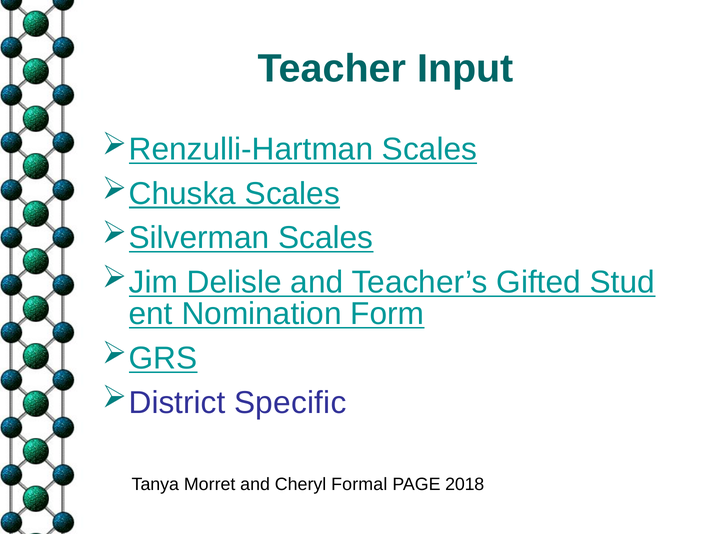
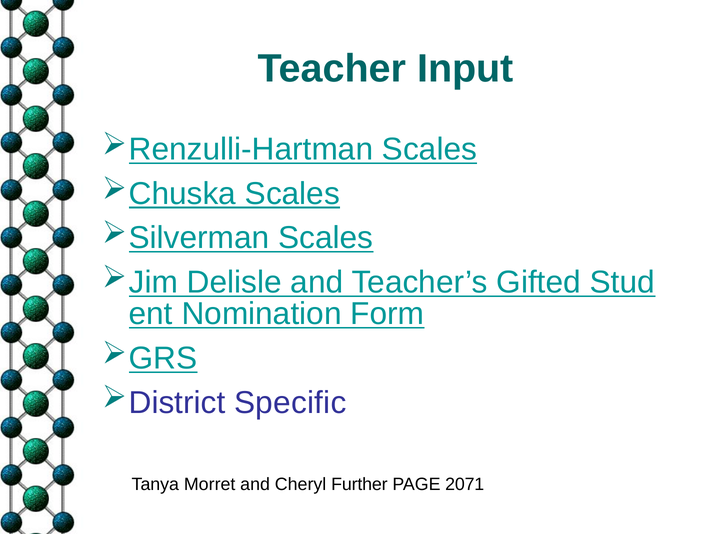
Formal: Formal -> Further
2018: 2018 -> 2071
